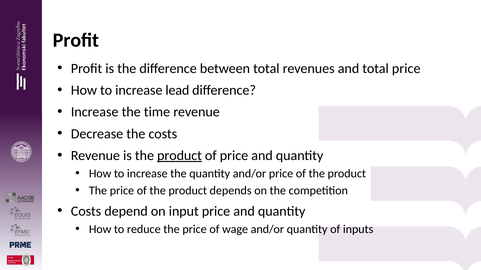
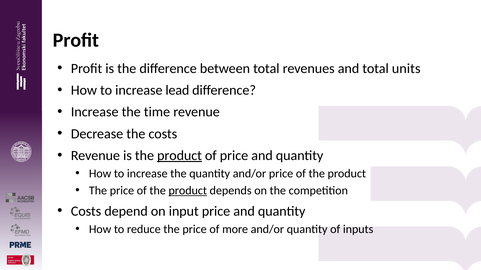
total price: price -> units
product at (188, 191) underline: none -> present
wage: wage -> more
